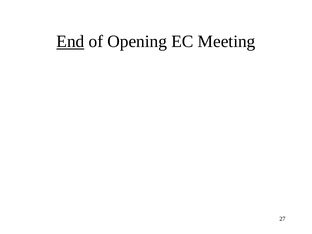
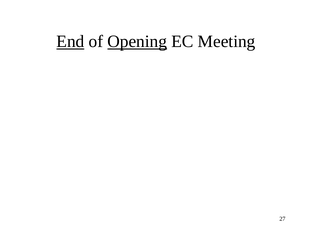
Opening underline: none -> present
